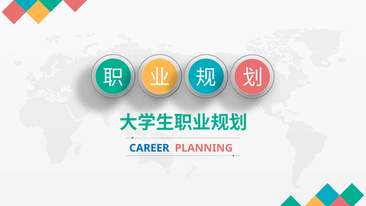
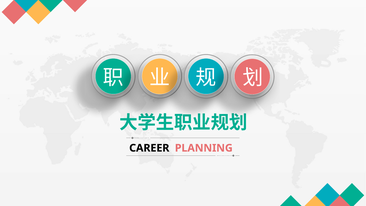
CAREER colour: blue -> black
